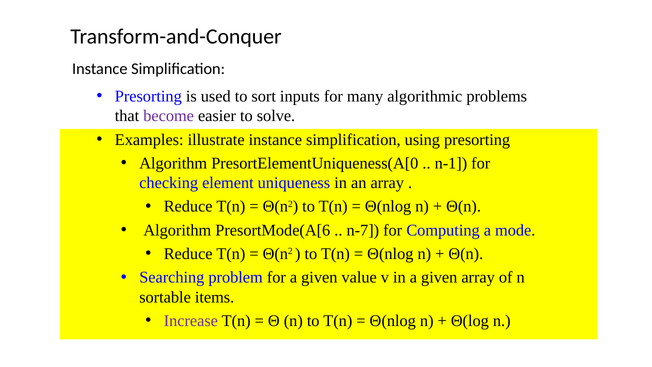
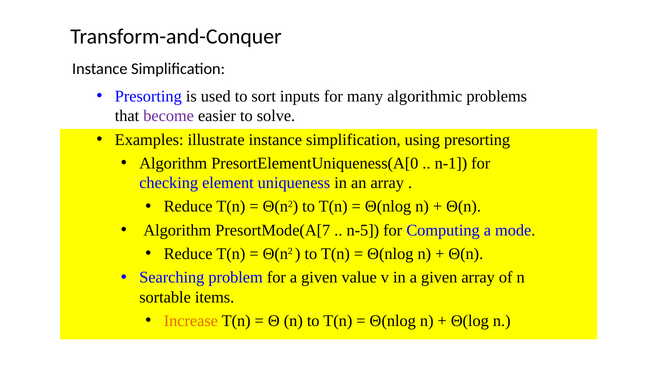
PresortMode(A[6: PresortMode(A[6 -> PresortMode(A[7
n-7: n-7 -> n-5
Increase colour: purple -> orange
